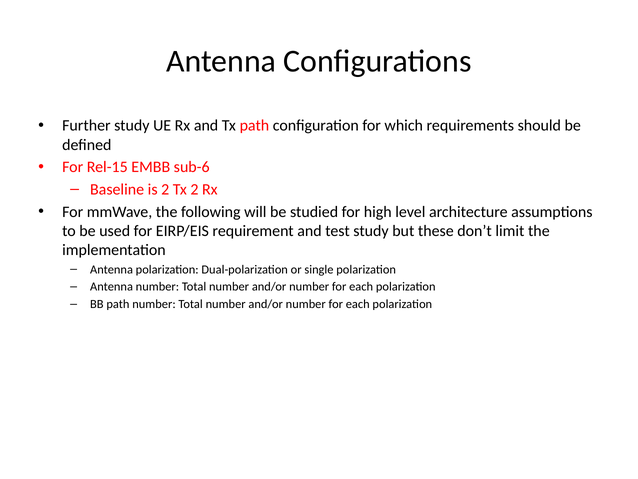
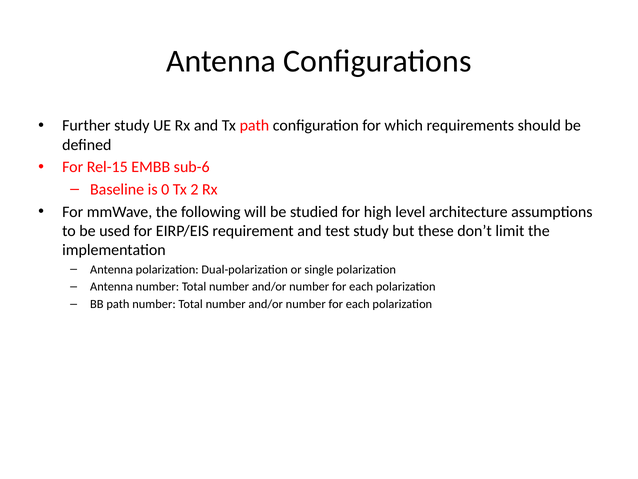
is 2: 2 -> 0
